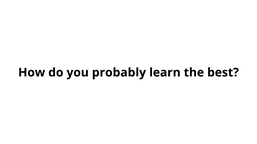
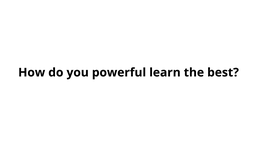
probably: probably -> powerful
